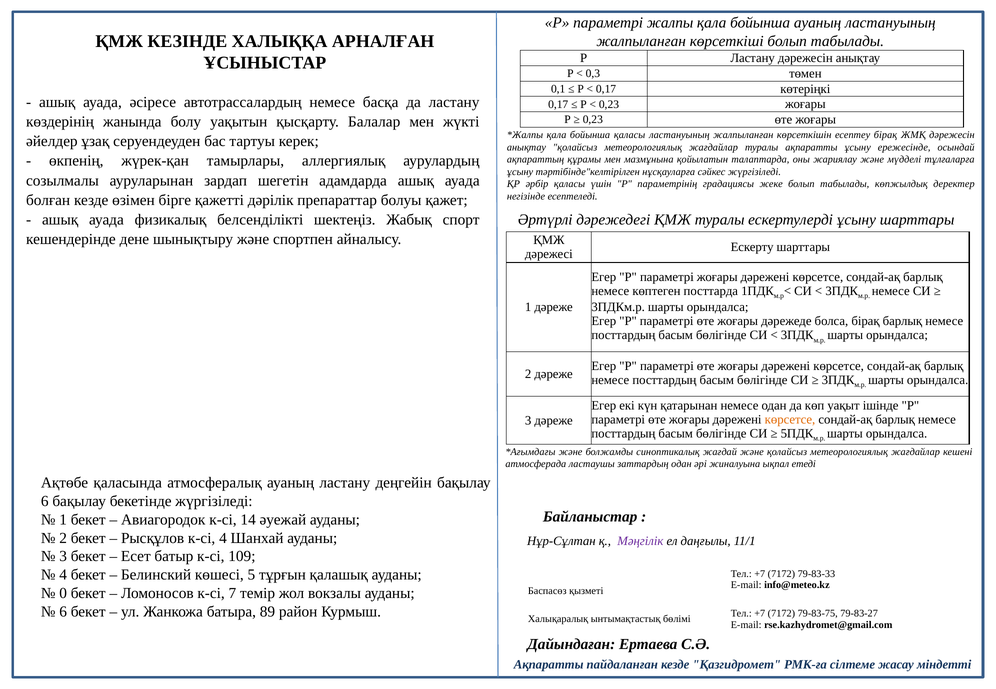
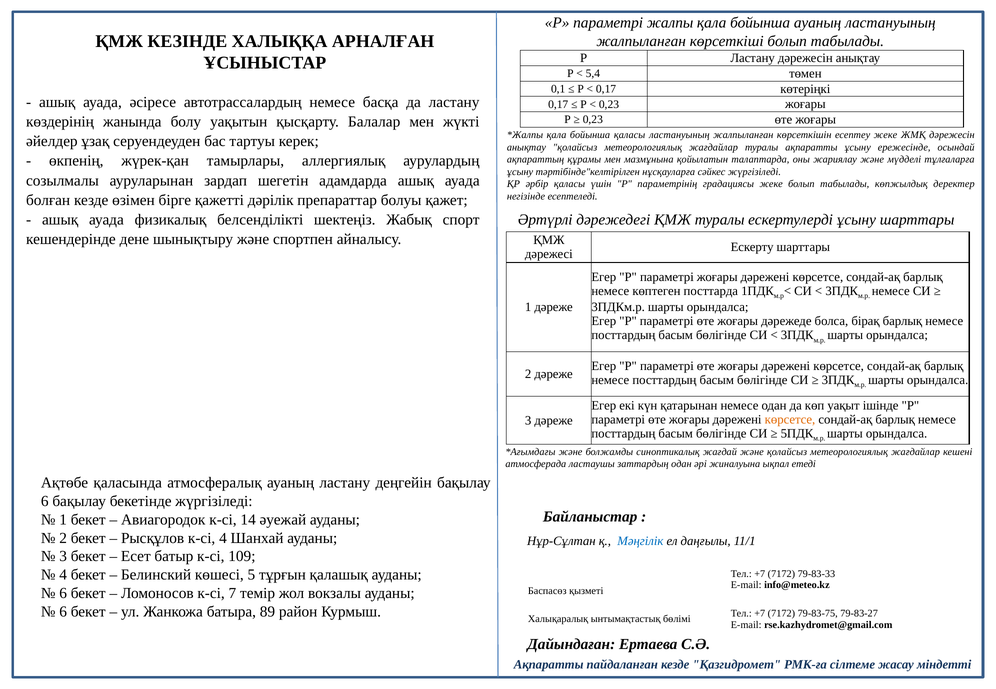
0,3: 0,3 -> 5,4
есептеу бірақ: бірақ -> жеке
Мәңгілік colour: purple -> blue
0 at (63, 594): 0 -> 6
